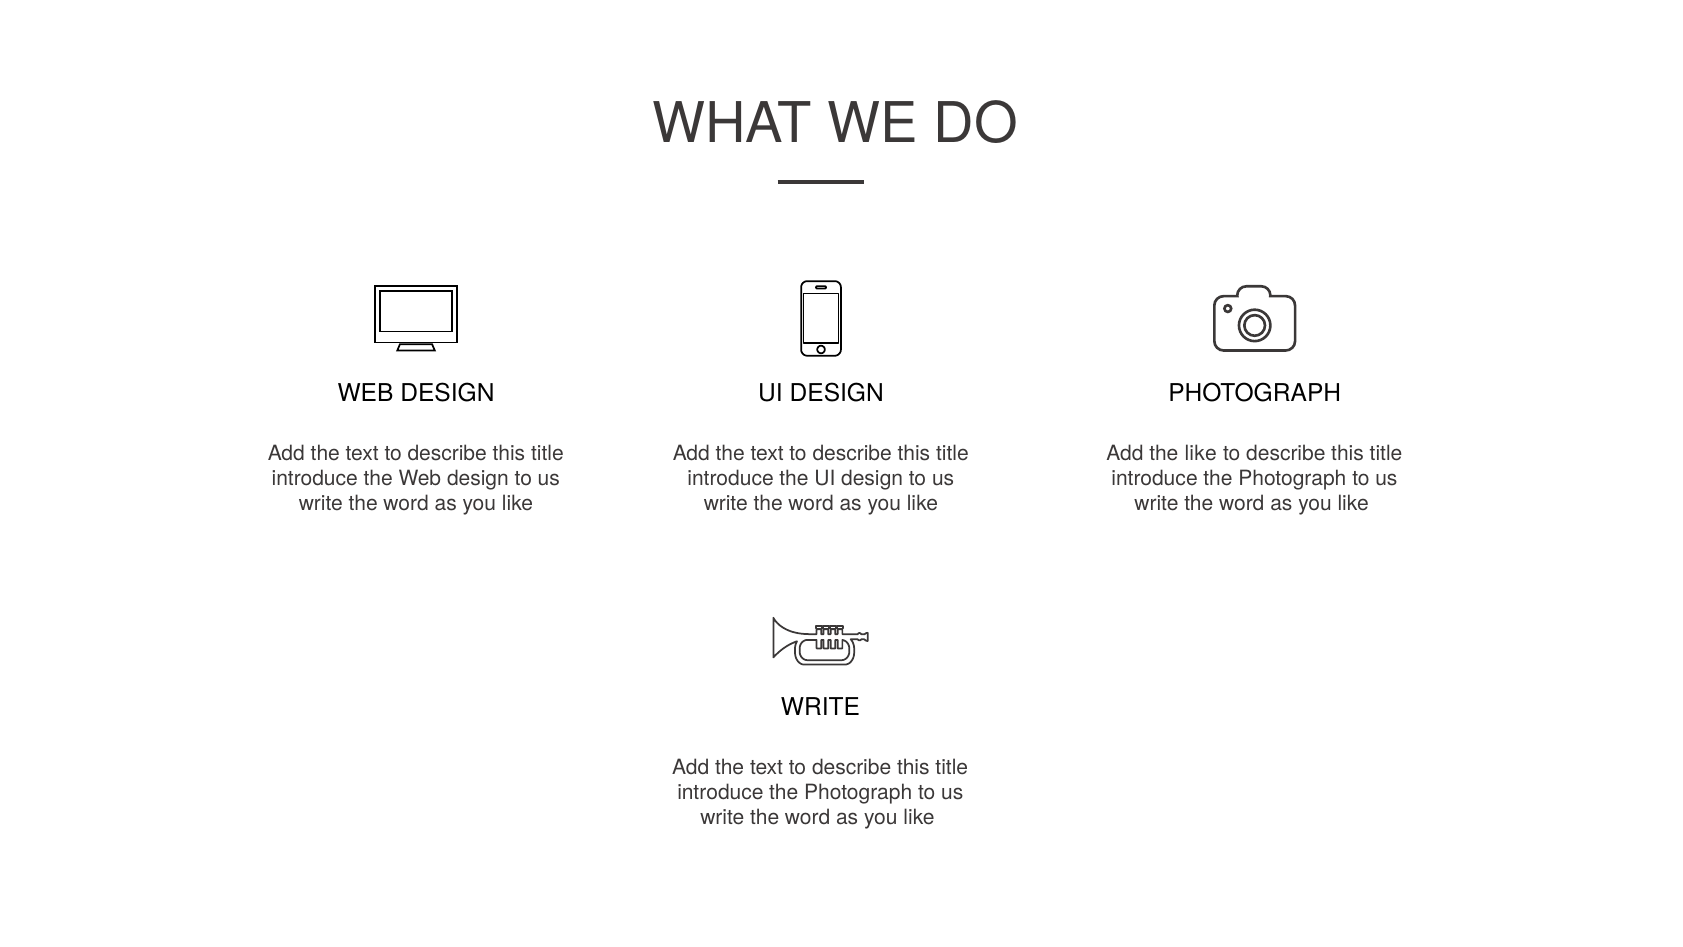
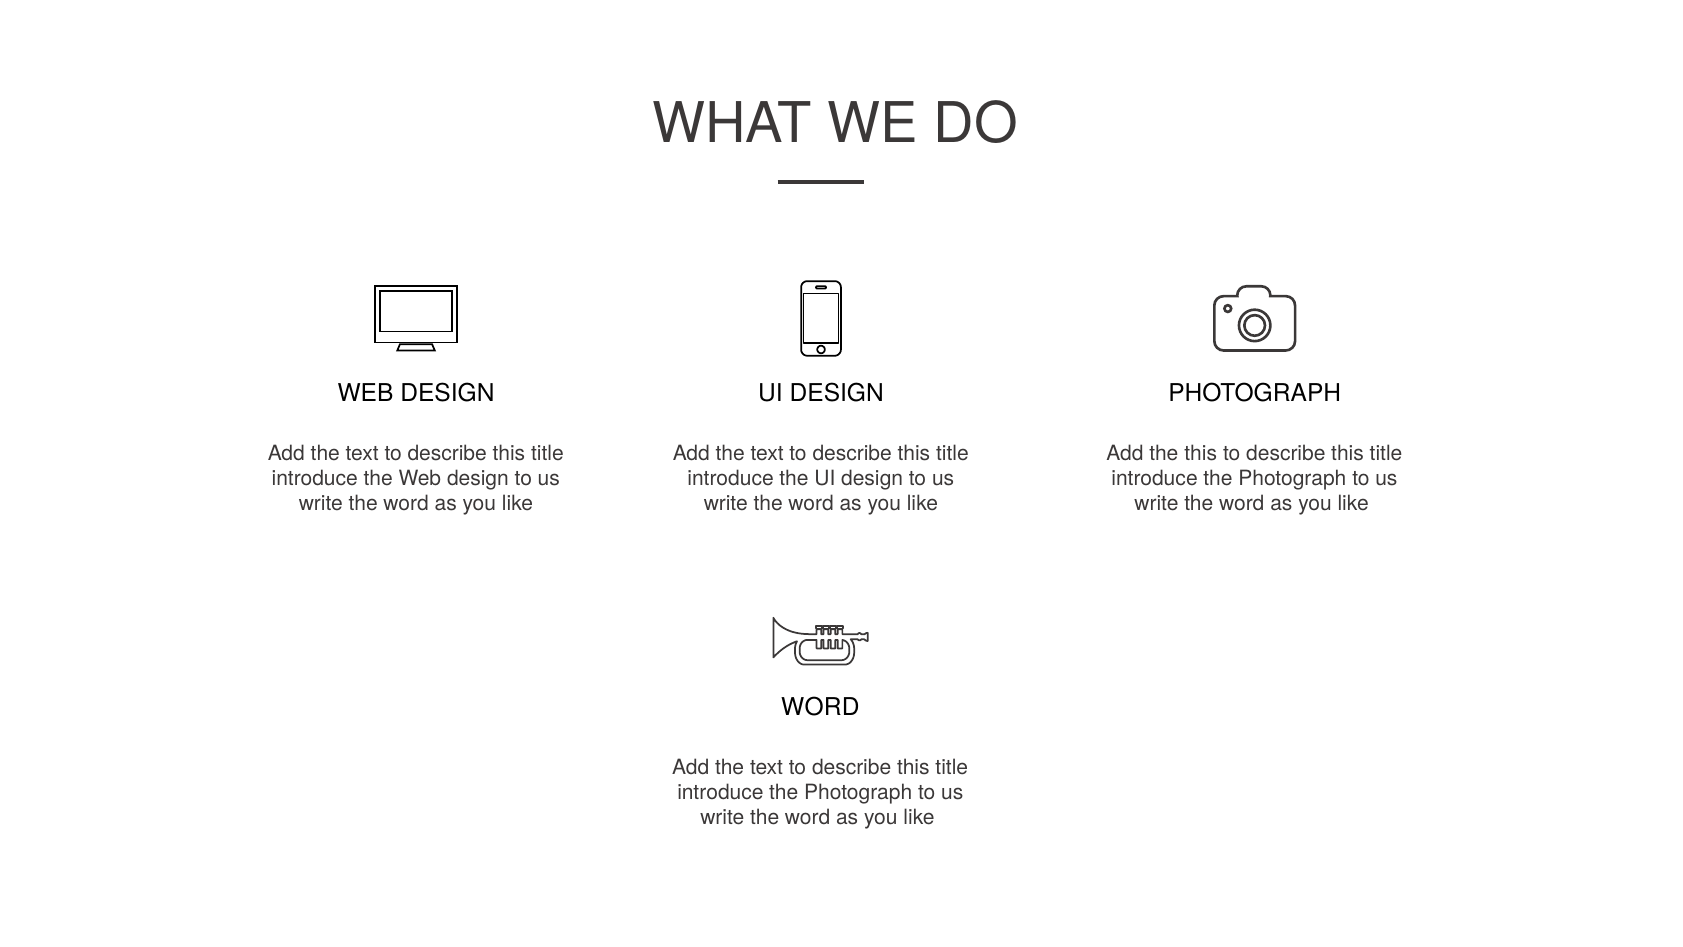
the like: like -> this
WRITE at (821, 707): WRITE -> WORD
